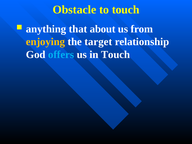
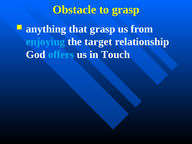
to touch: touch -> grasp
that about: about -> grasp
enjoying colour: yellow -> light blue
